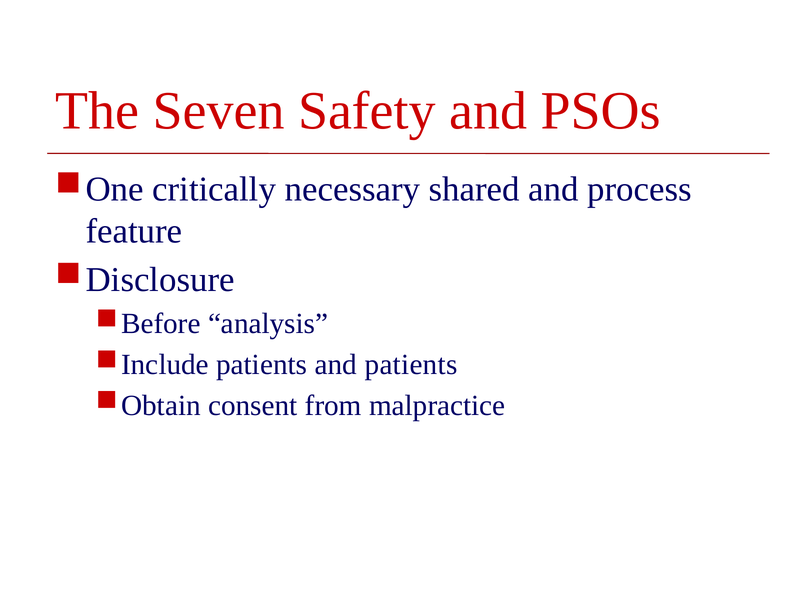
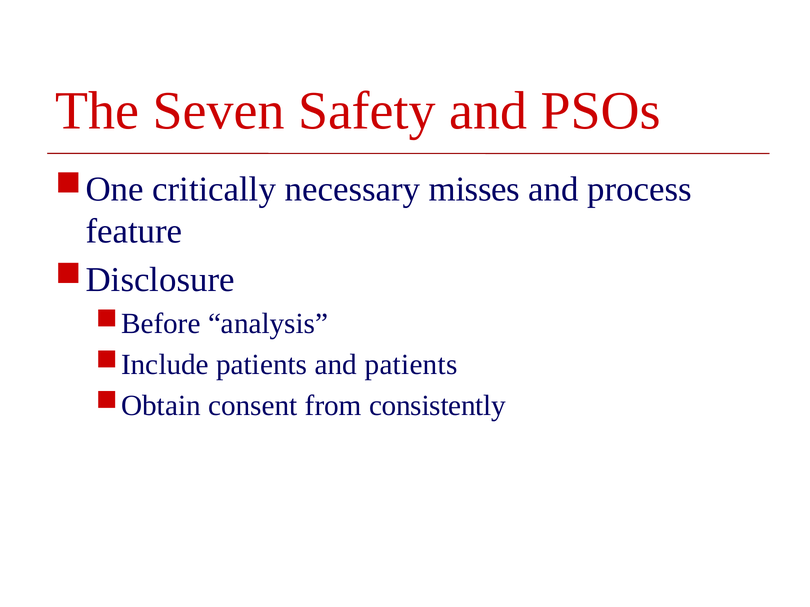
shared: shared -> misses
malpractice: malpractice -> consistently
